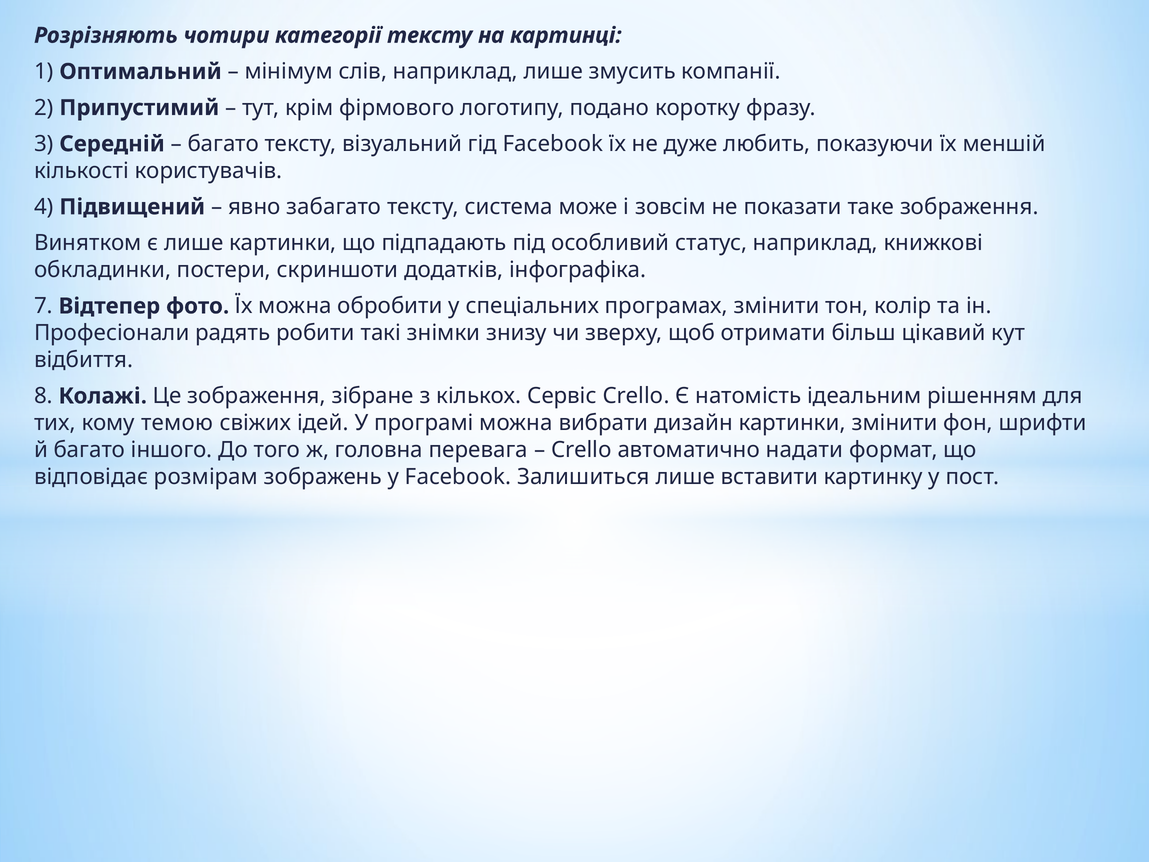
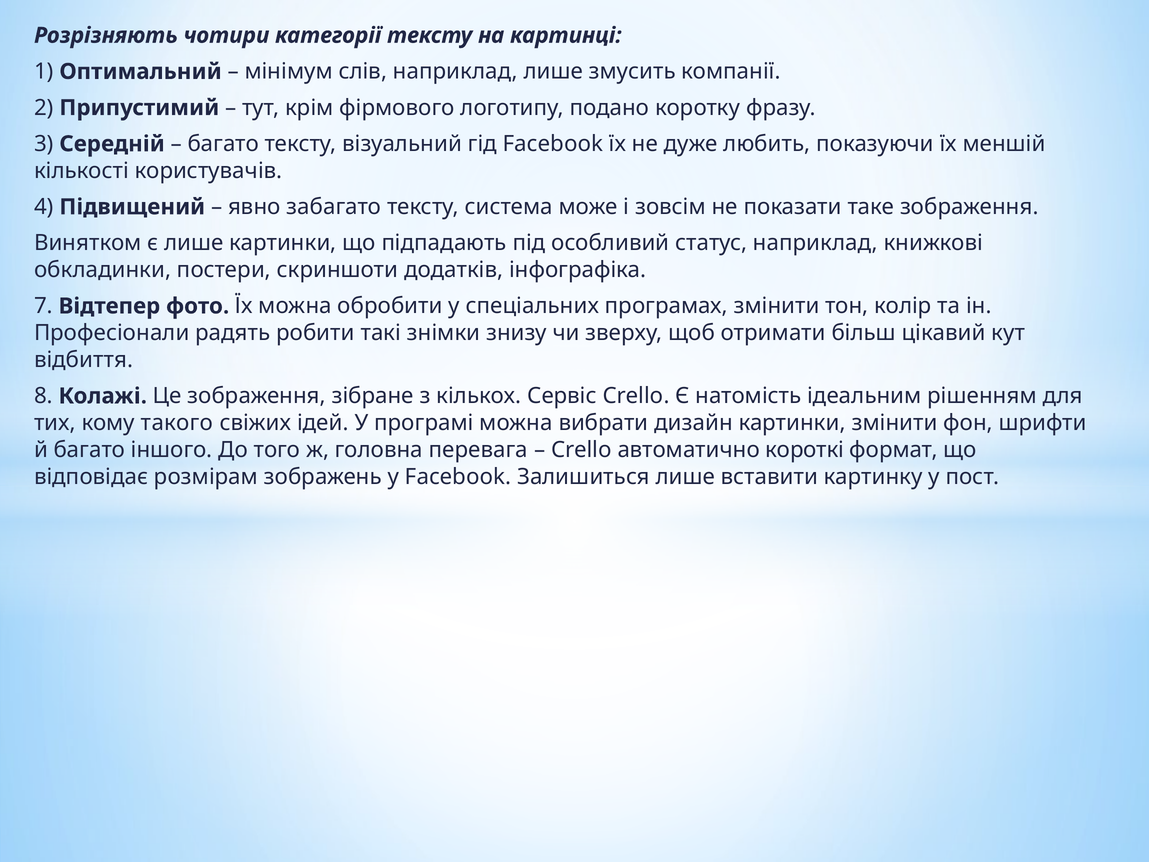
темою: темою -> такого
надати: надати -> короткі
